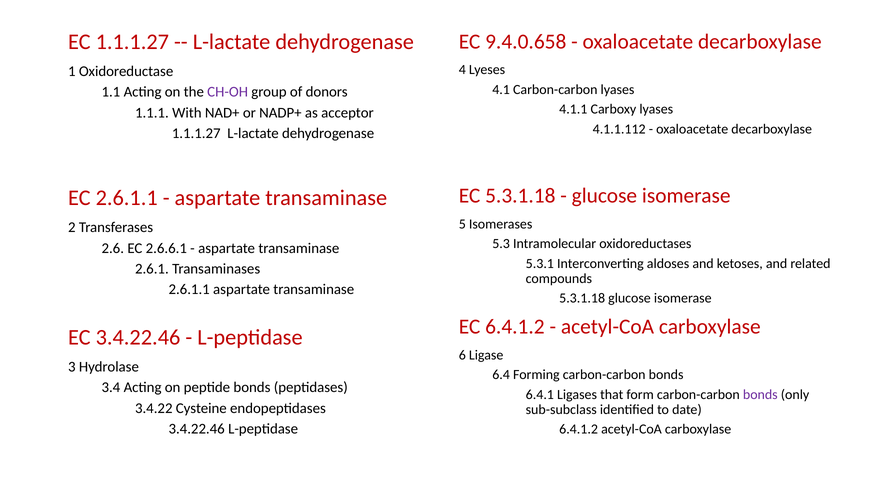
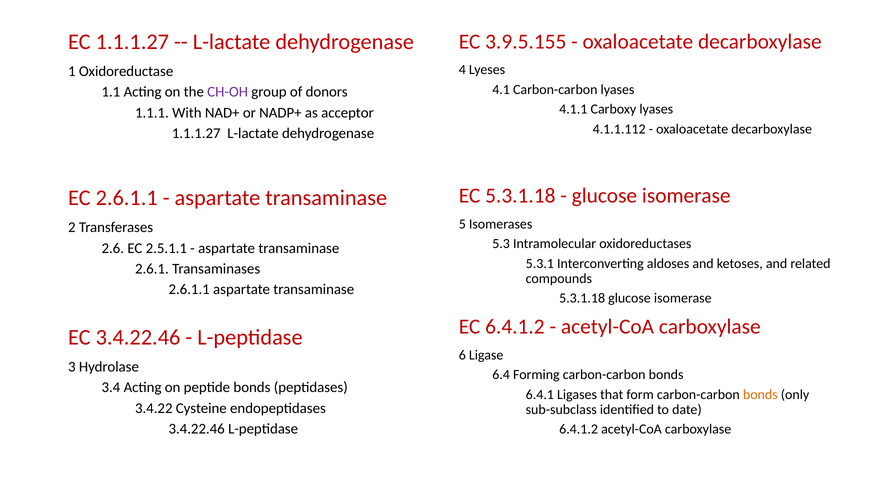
9.4.0.658: 9.4.0.658 -> 3.9.5.155
2.6.6.1: 2.6.6.1 -> 2.5.1.1
bonds at (760, 395) colour: purple -> orange
